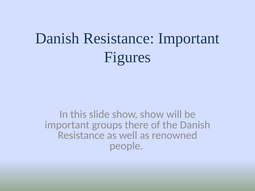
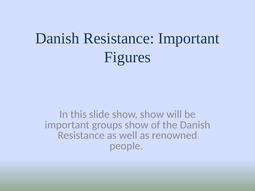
groups there: there -> show
